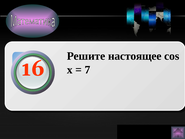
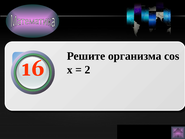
настоящее: настоящее -> организма
7: 7 -> 2
